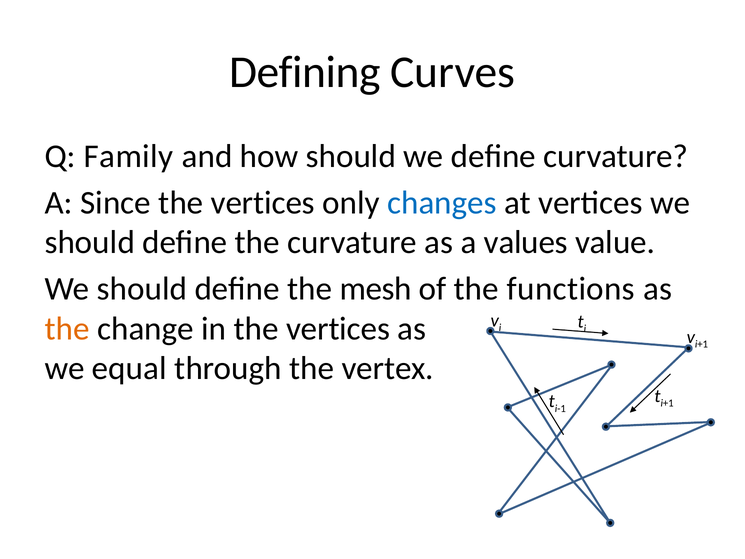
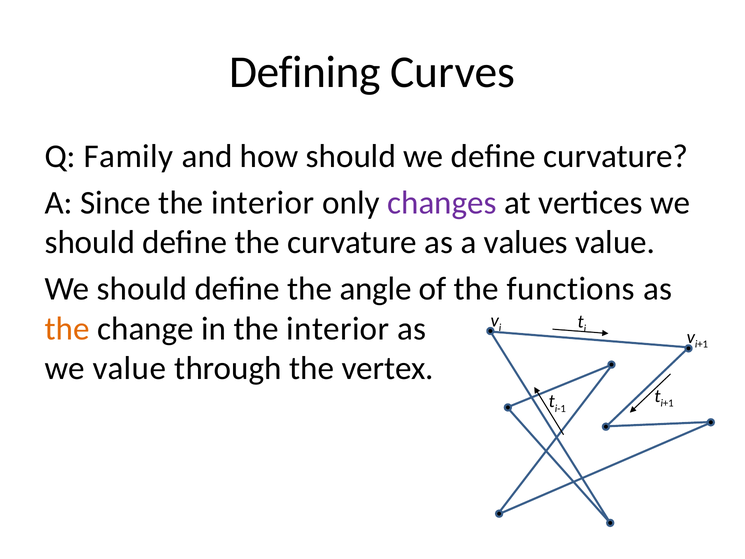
Since the vertices: vertices -> interior
changes colour: blue -> purple
mesh: mesh -> angle
in the vertices: vertices -> interior
we equal: equal -> value
